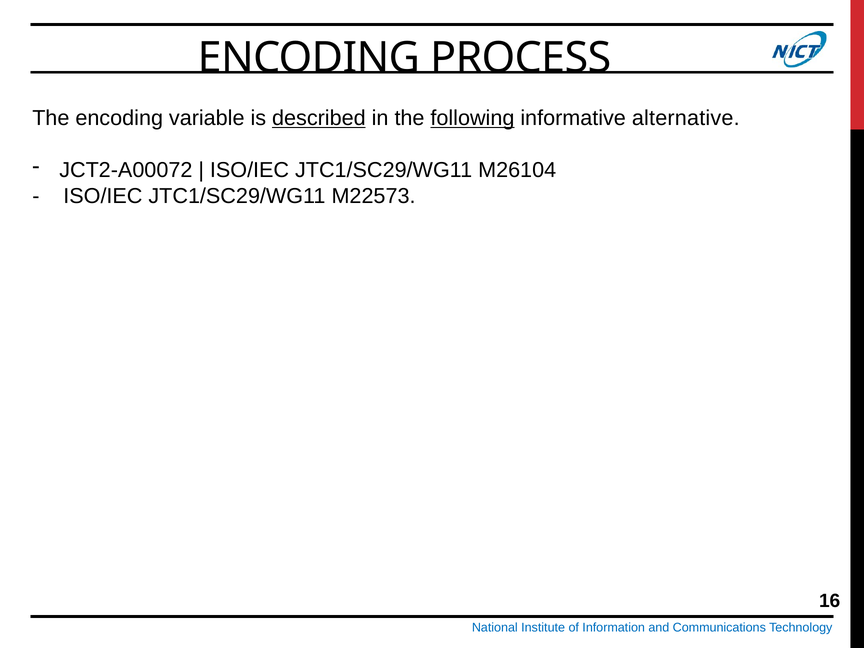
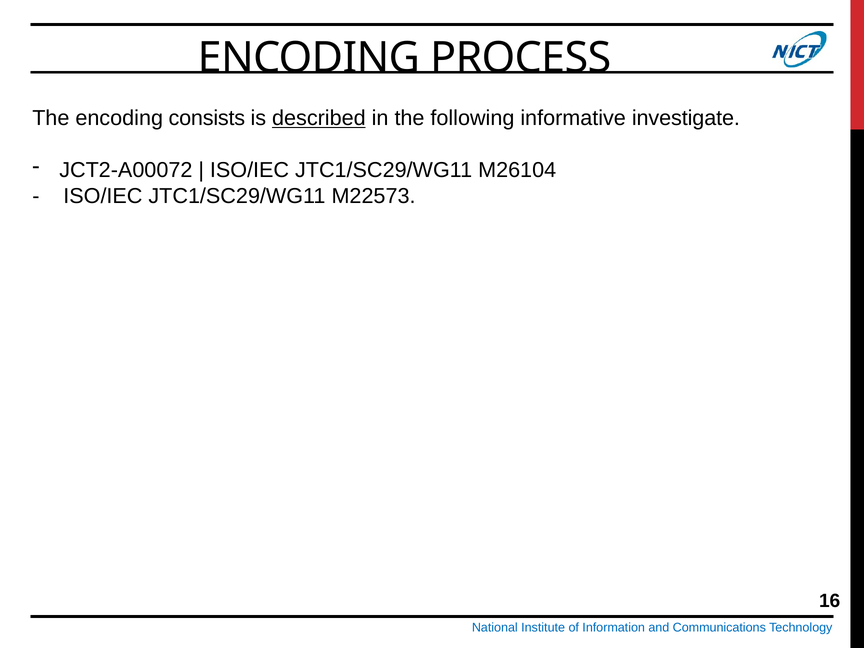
variable: variable -> consists
following underline: present -> none
alternative: alternative -> investigate
